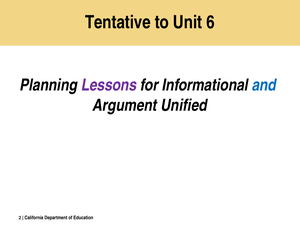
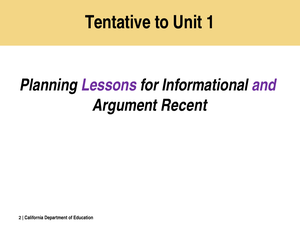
6: 6 -> 1
and colour: blue -> purple
Unified: Unified -> Recent
